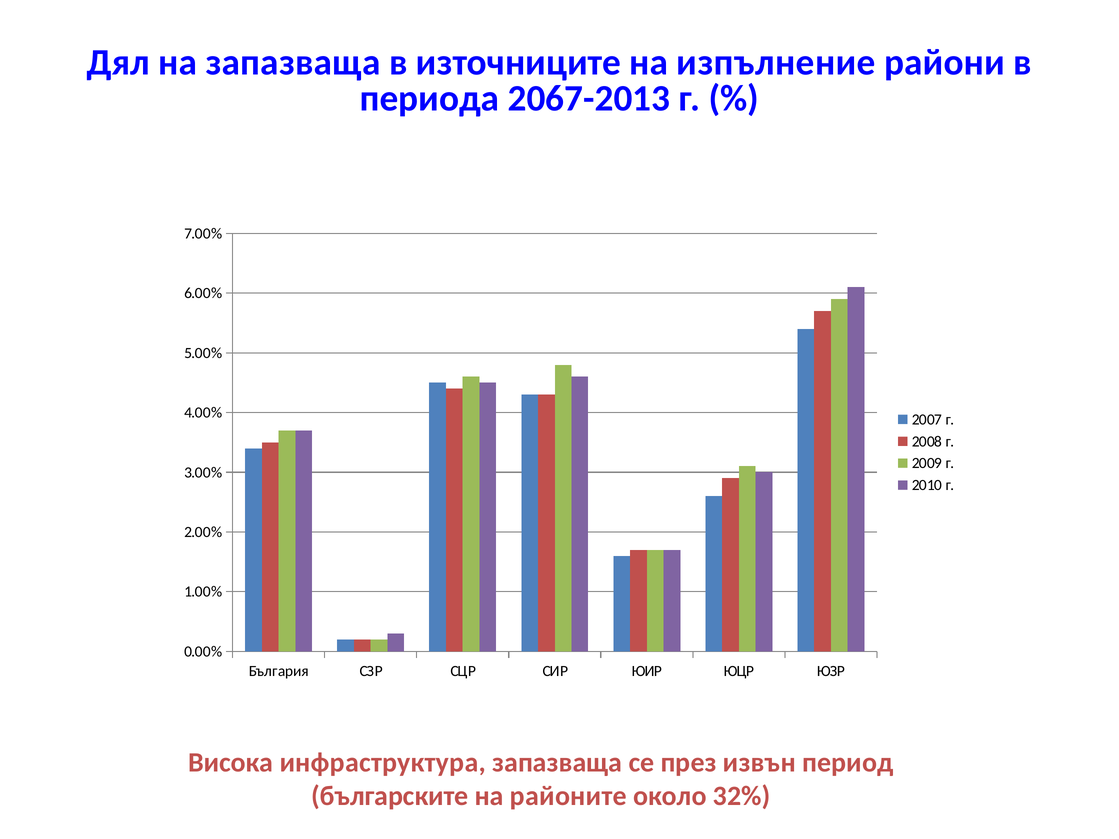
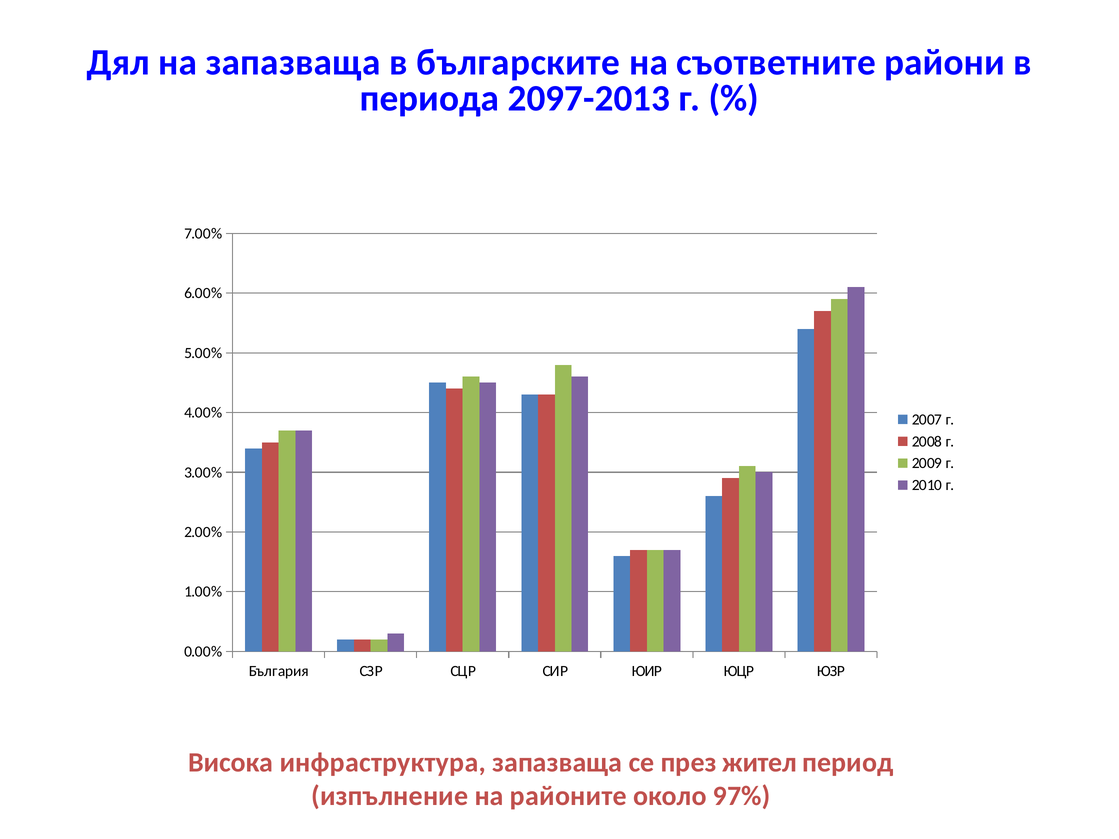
източниците: източниците -> българските
изпълнение: изпълнение -> съответните
2067-2013: 2067-2013 -> 2097-2013
извън: извън -> жител
българските: българските -> изпълнение
32%: 32% -> 97%
